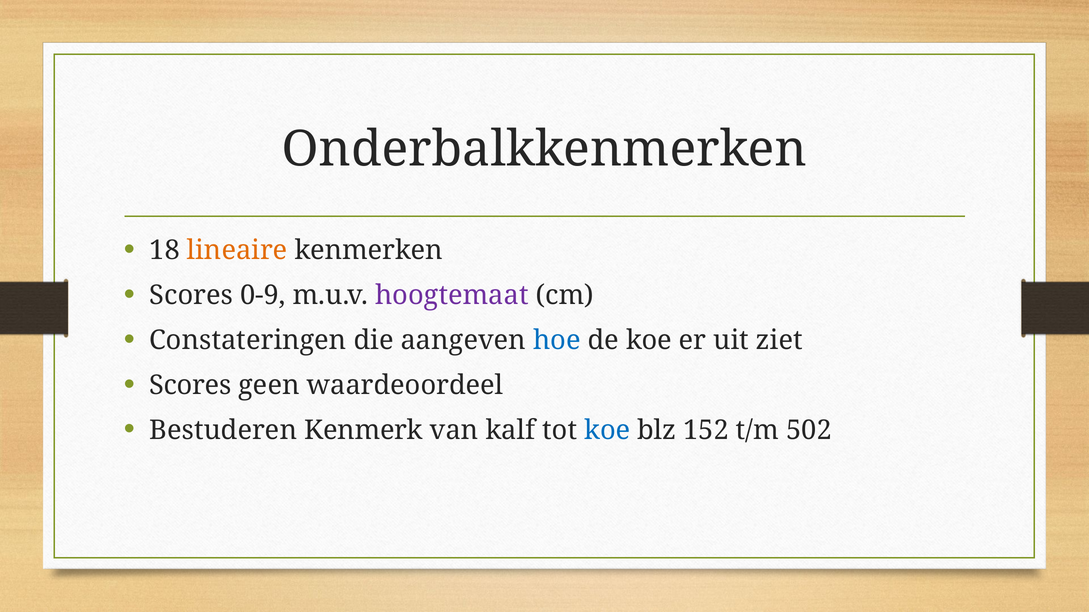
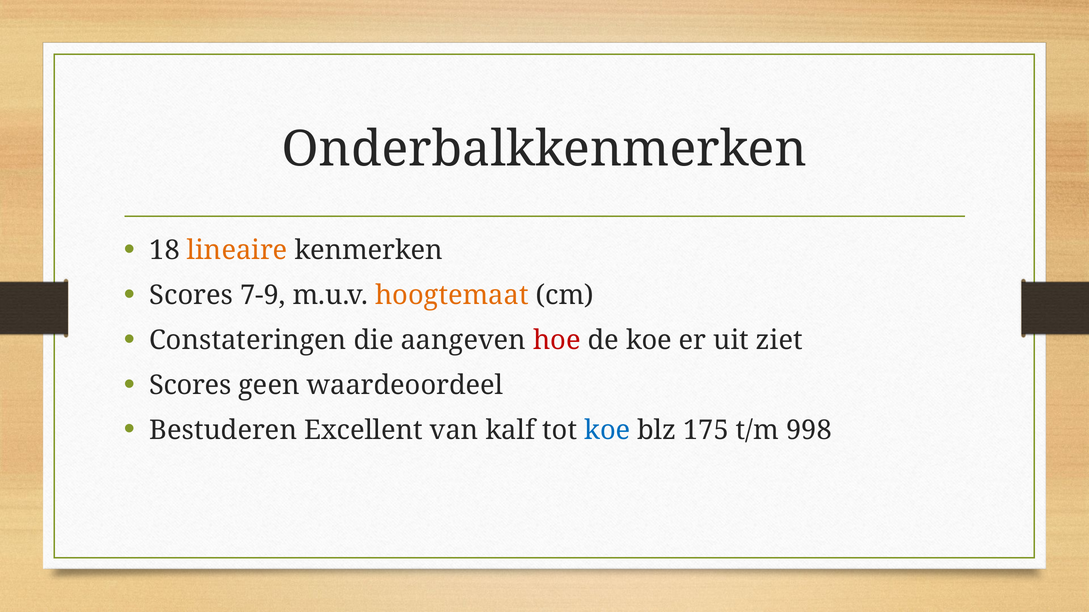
0-9: 0-9 -> 7-9
hoogtemaat colour: purple -> orange
hoe colour: blue -> red
Kenmerk: Kenmerk -> Excellent
152: 152 -> 175
502: 502 -> 998
